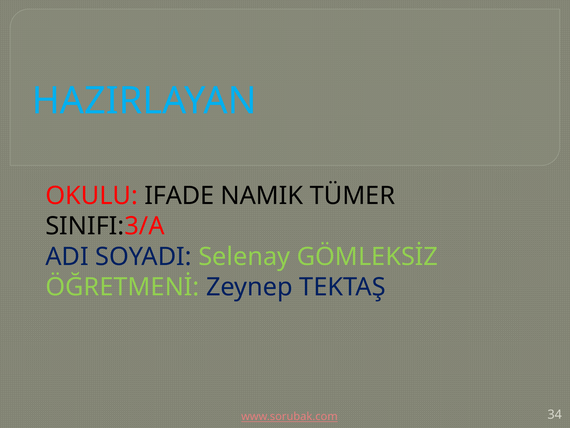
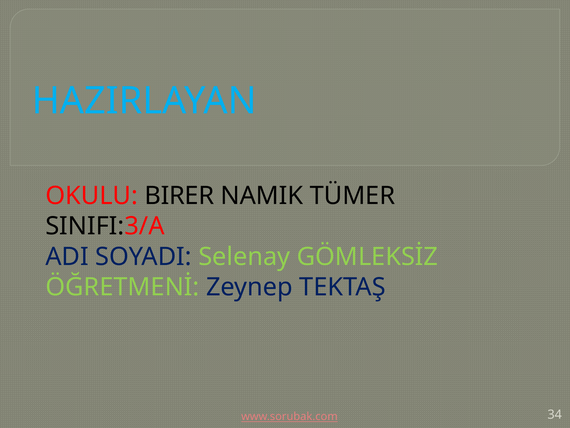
IFADE: IFADE -> BIRER
